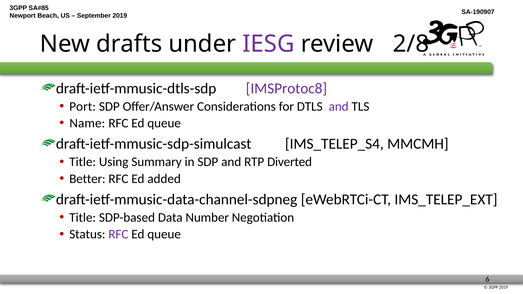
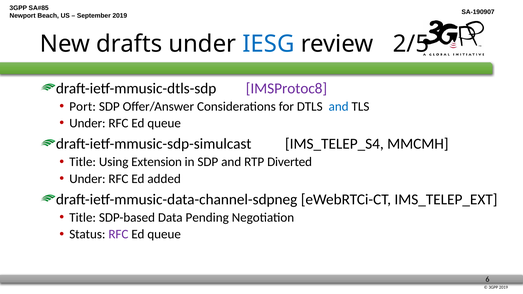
IESG colour: purple -> blue
2/8: 2/8 -> 2/5
and at (339, 106) colour: purple -> blue
Name at (87, 123): Name -> Under
Summary: Summary -> Extension
Better at (87, 179): Better -> Under
Number: Number -> Pending
